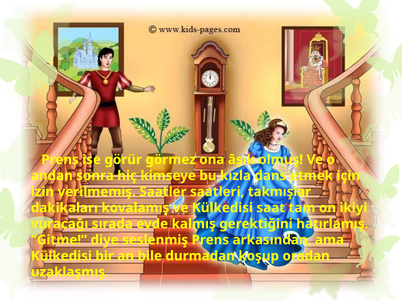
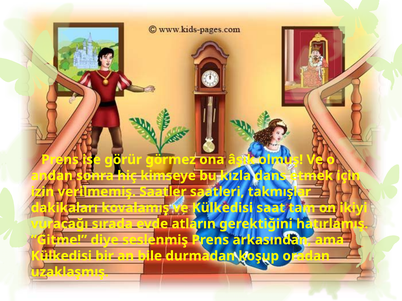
kalmış: kalmış -> atların
